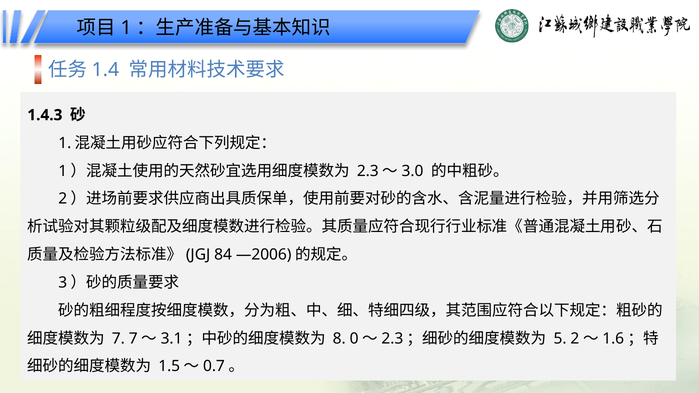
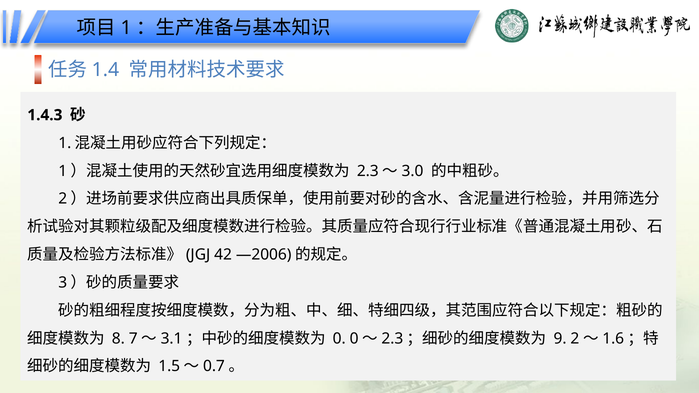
84: 84 -> 42
7: 7 -> 8
8: 8 -> 0
5: 5 -> 9
